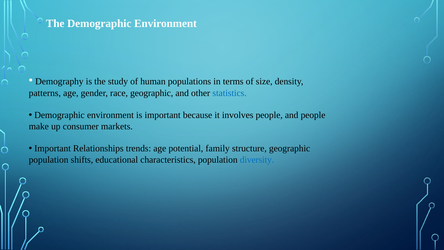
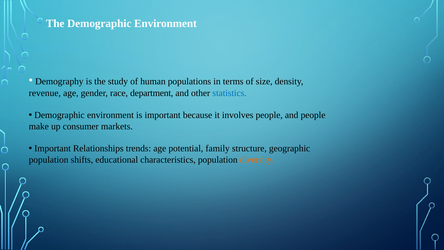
patterns: patterns -> revenue
race geographic: geographic -> department
diversity colour: blue -> orange
